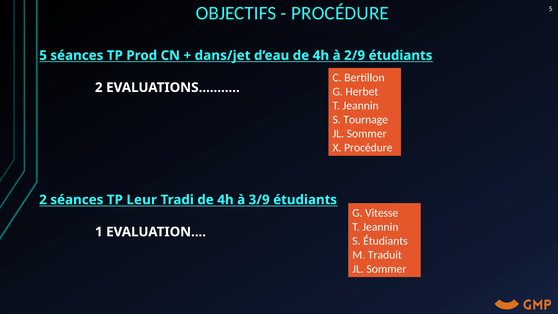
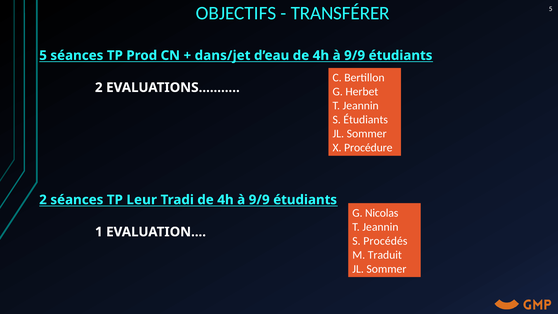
PROCÉDURE at (340, 13): PROCÉDURE -> TRANSFÉRER
2/9 at (355, 55): 2/9 -> 9/9
S Tournage: Tournage -> Étudiants
3/9 at (259, 200): 3/9 -> 9/9
Vitesse: Vitesse -> Nicolas
S Étudiants: Étudiants -> Procédés
